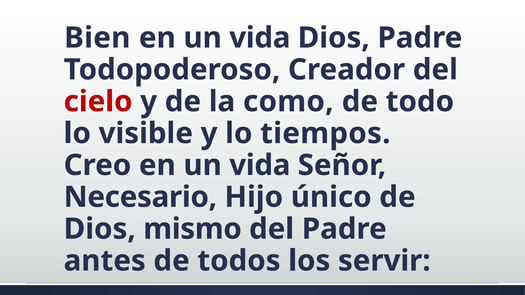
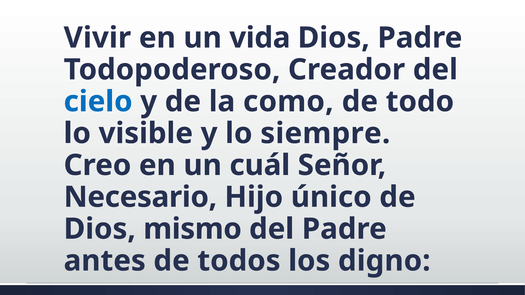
Bien: Bien -> Vivir
cielo colour: red -> blue
tiempos: tiempos -> siempre
Creo en un vida: vida -> cuál
servir: servir -> digno
